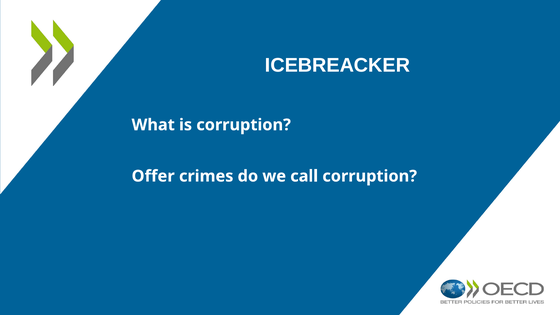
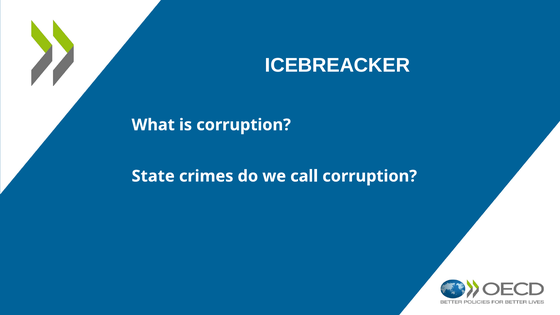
Offer: Offer -> State
